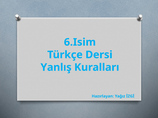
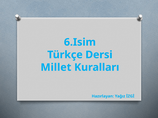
Yanlış: Yanlış -> Millet
